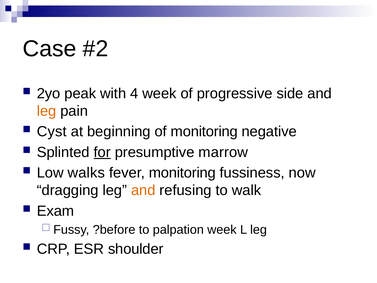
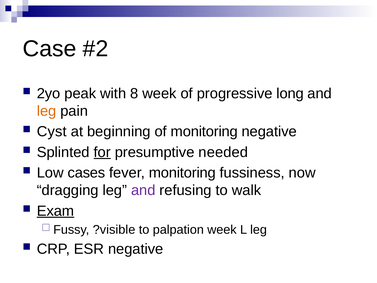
4: 4 -> 8
side: side -> long
marrow: marrow -> needed
walks: walks -> cases
and at (143, 190) colour: orange -> purple
Exam underline: none -> present
?before: ?before -> ?visible
ESR shoulder: shoulder -> negative
